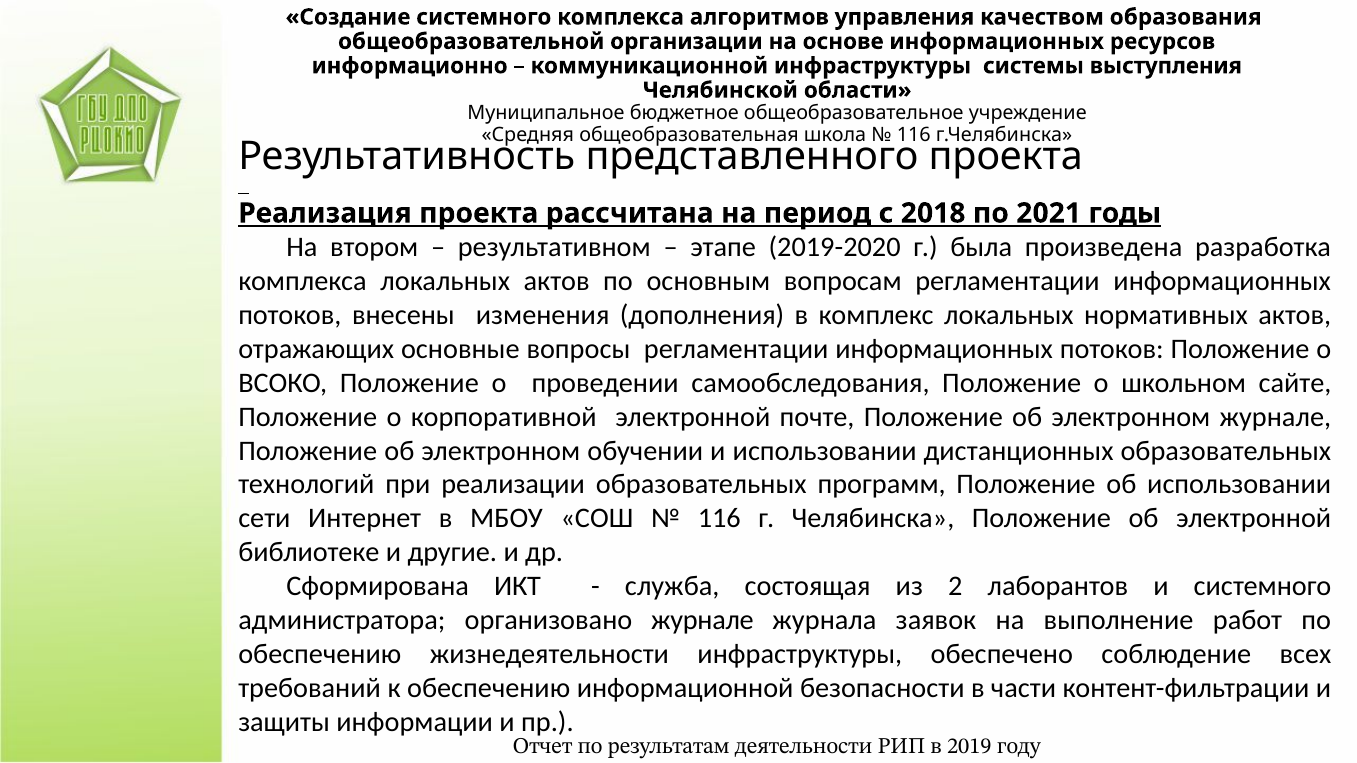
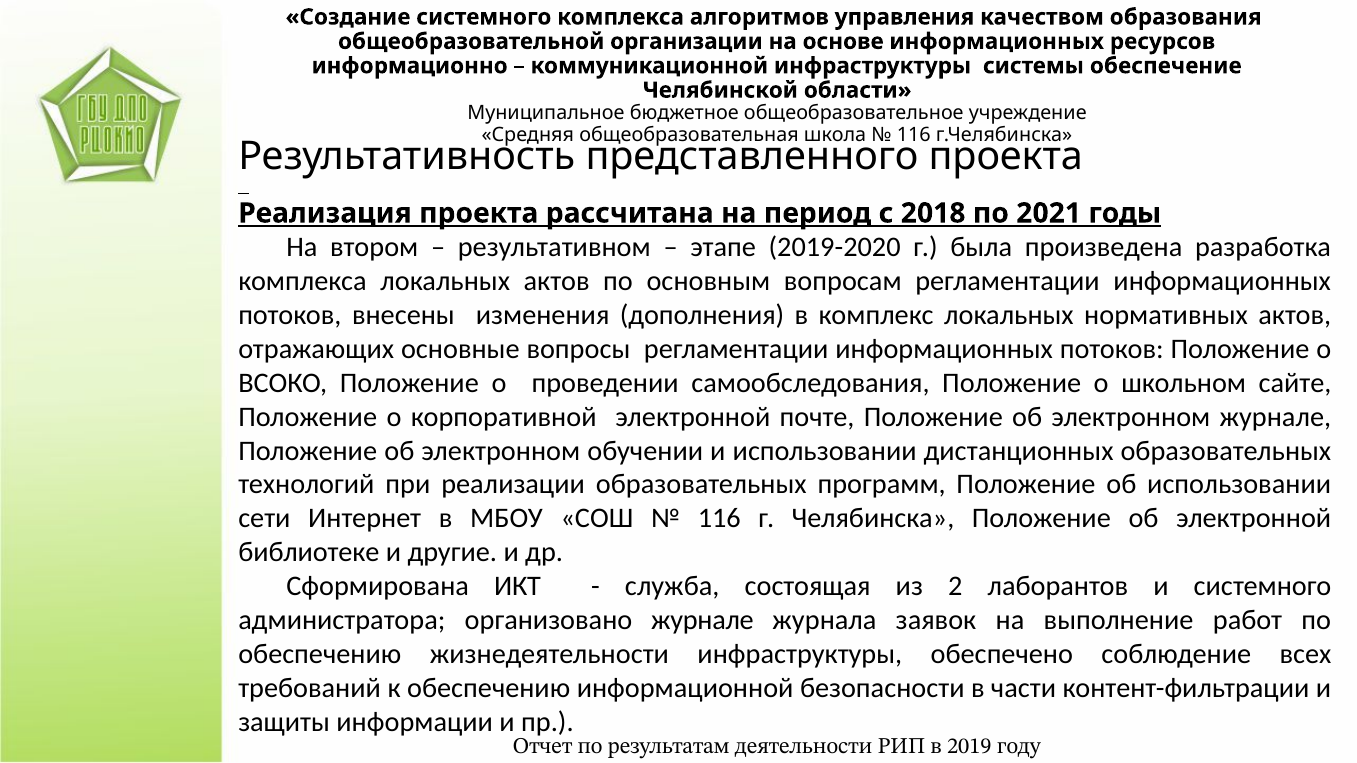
выступления: выступления -> обеспечение
